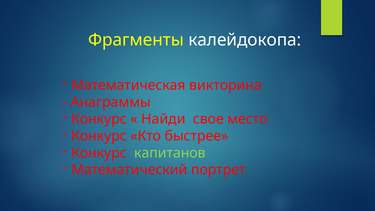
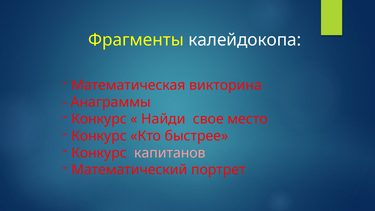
капитанов colour: light green -> pink
